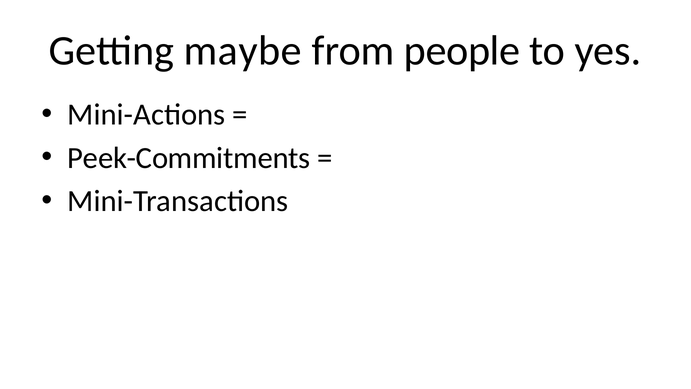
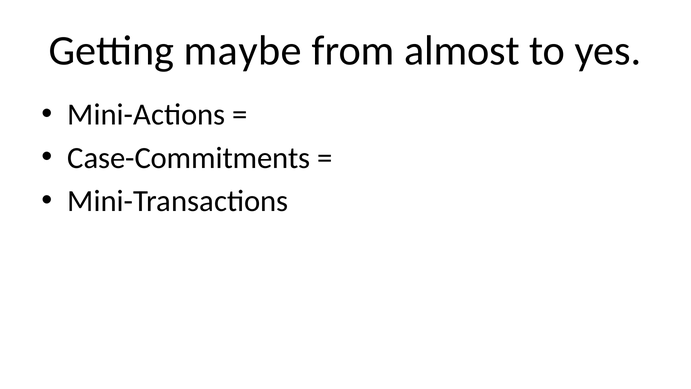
people: people -> almost
Peek-Commitments: Peek-Commitments -> Case-Commitments
